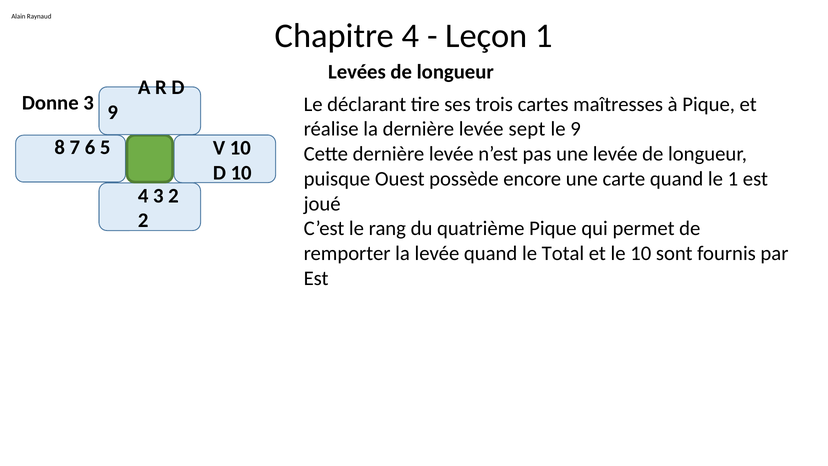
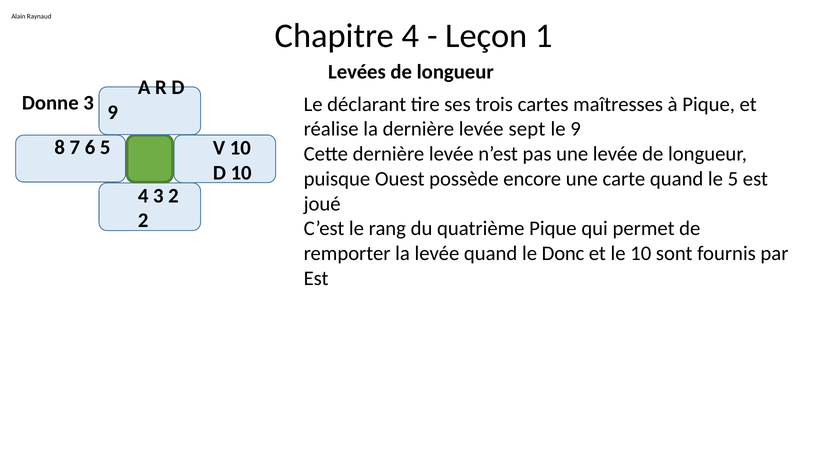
le 1: 1 -> 5
Total: Total -> Donc
